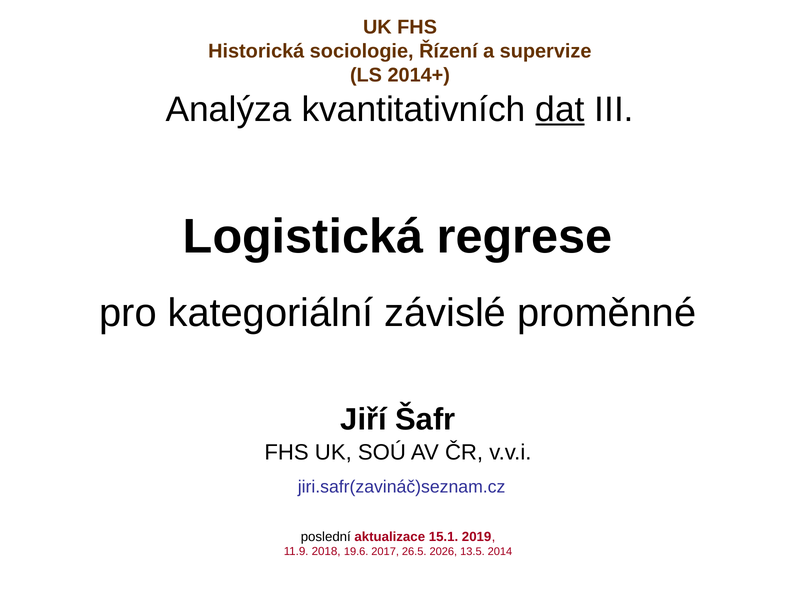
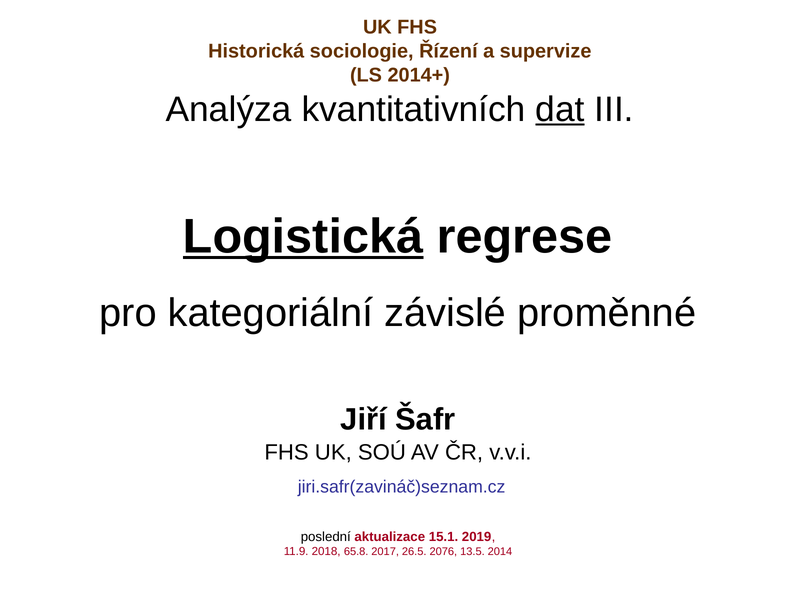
Logistická underline: none -> present
19.6: 19.6 -> 65.8
2026: 2026 -> 2076
